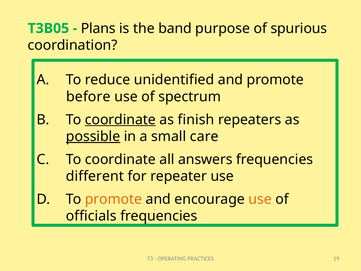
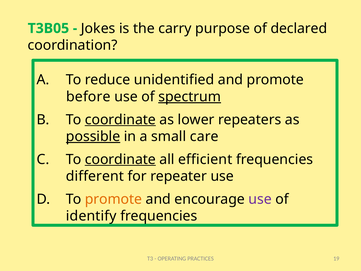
Plans: Plans -> Jokes
band: band -> carry
spurious: spurious -> declared
spectrum underline: none -> present
finish: finish -> lower
coordinate at (120, 159) underline: none -> present
answers: answers -> efficient
use at (260, 199) colour: orange -> purple
officials: officials -> identify
